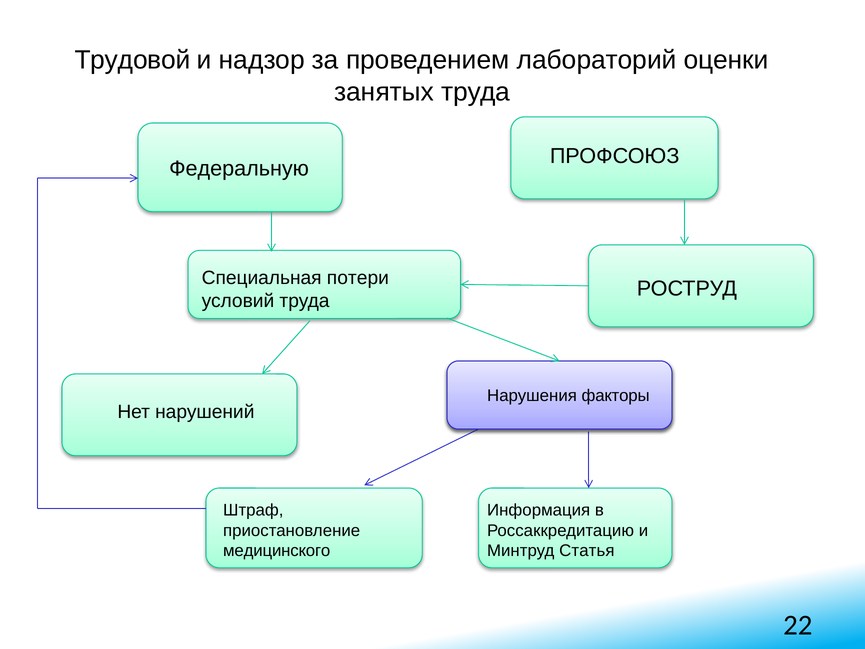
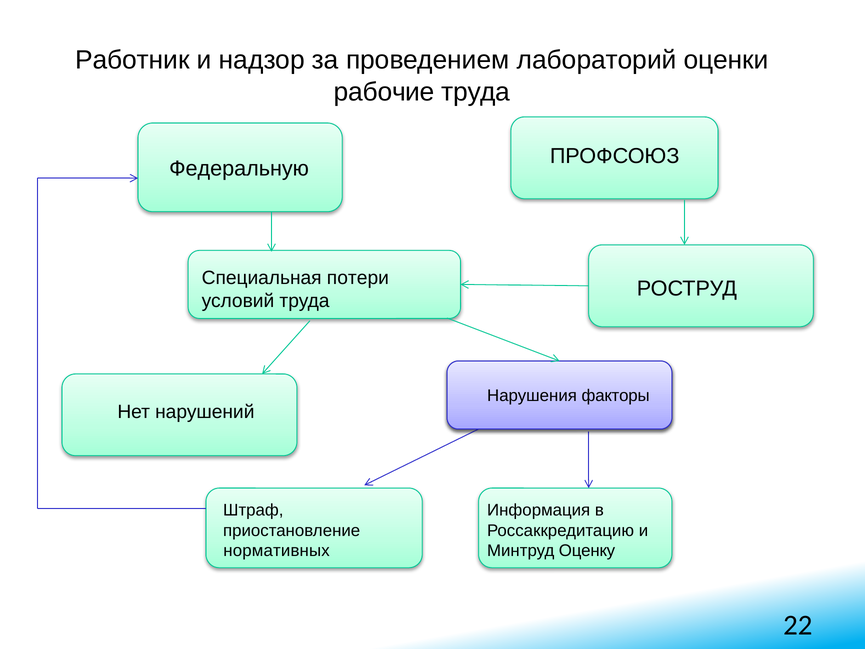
Трудовой: Трудовой -> Работник
занятых: занятых -> рабочие
медицинского: медицинского -> нормативных
Статья: Статья -> Оценку
